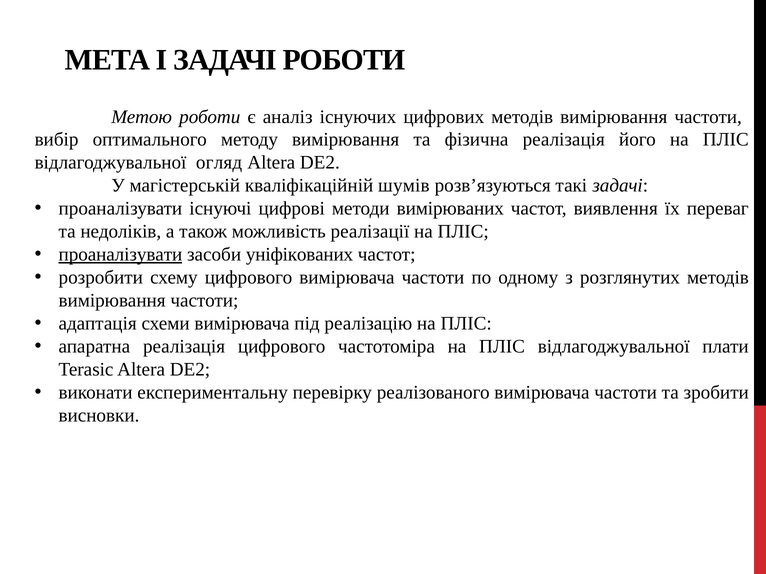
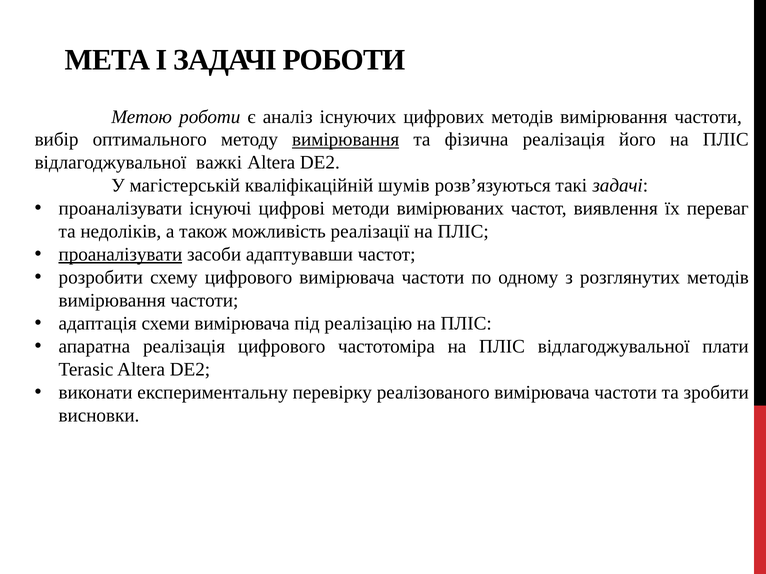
вимірювання at (346, 140) underline: none -> present
огляд: огляд -> важкі
уніфікованих: уніфікованих -> адаптувавши
